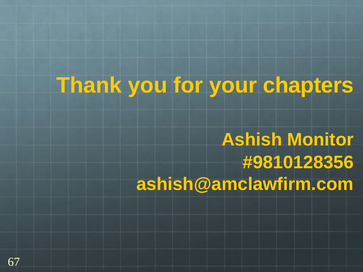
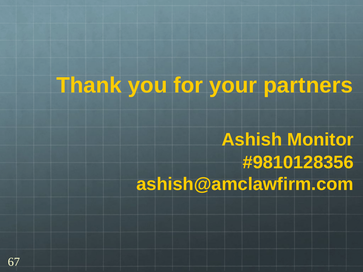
chapters: chapters -> partners
